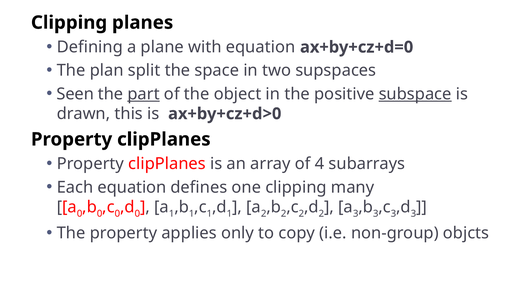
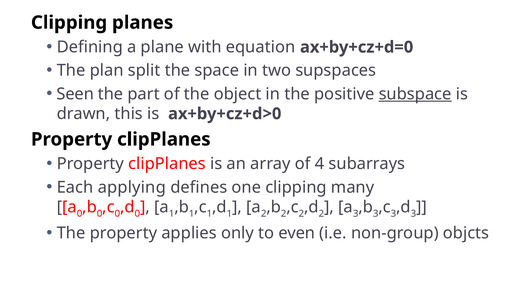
part underline: present -> none
Each equation: equation -> applying
copy: copy -> even
